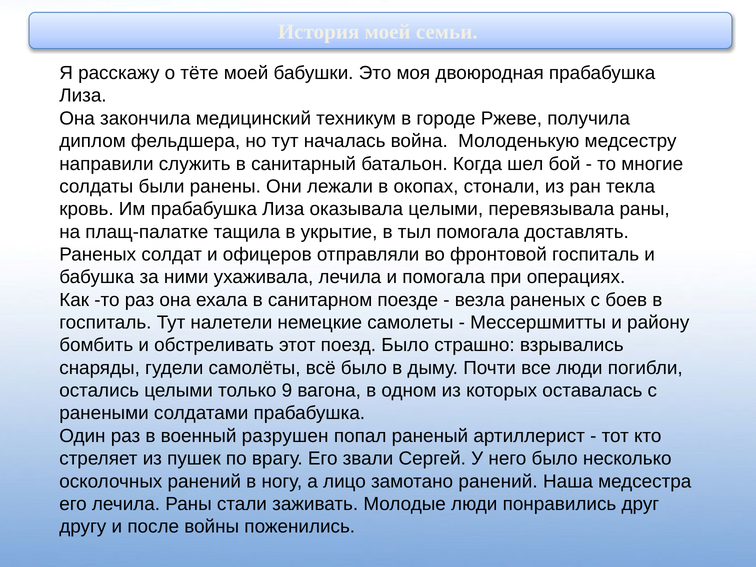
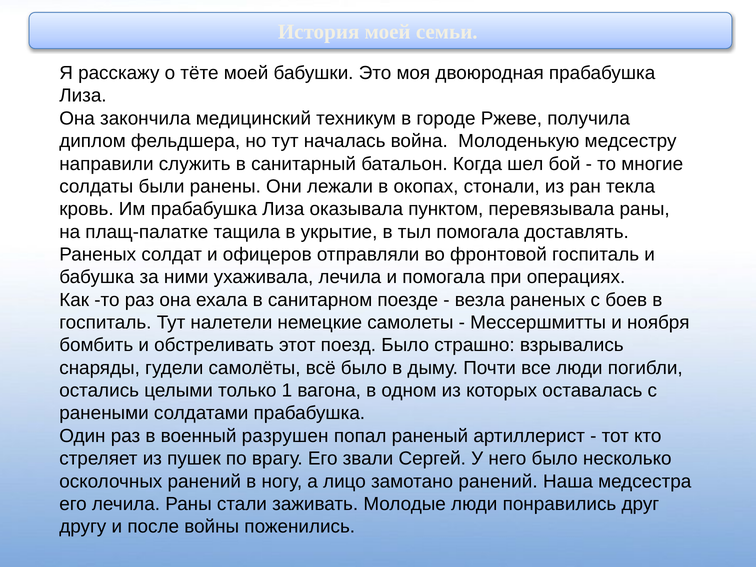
оказывала целыми: целыми -> пунктом
району: району -> ноября
9: 9 -> 1
